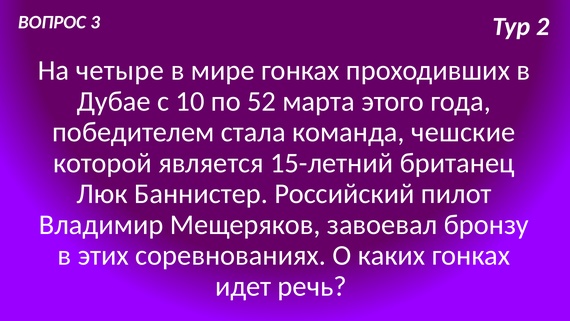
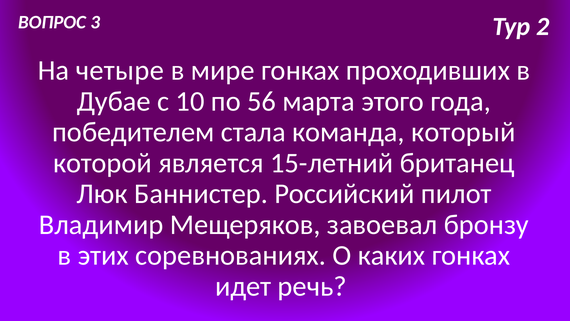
52: 52 -> 56
чешские: чешские -> который
